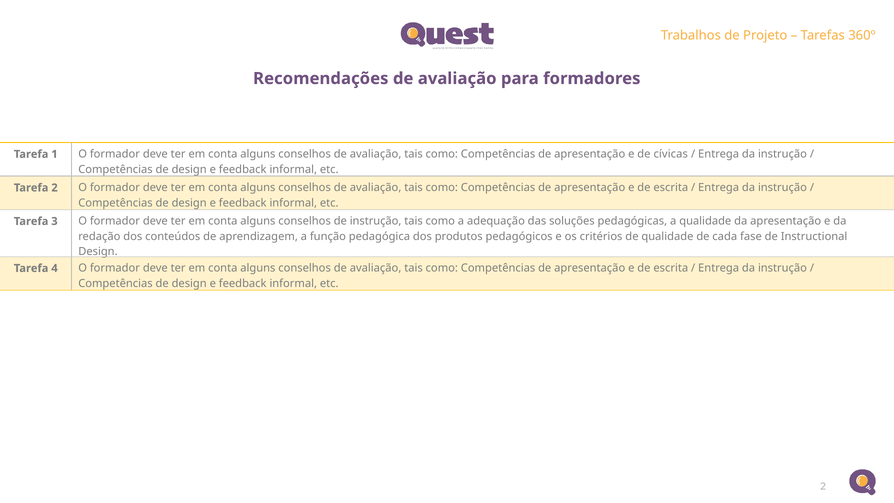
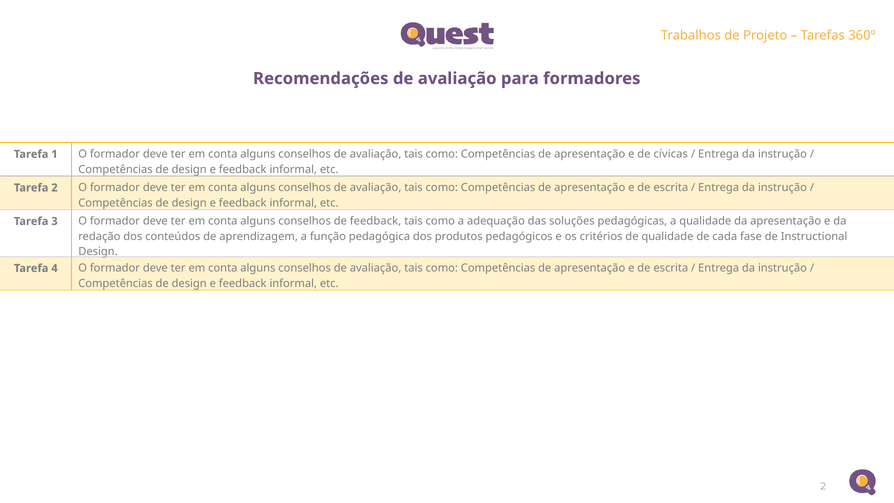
de instrução: instrução -> feedback
